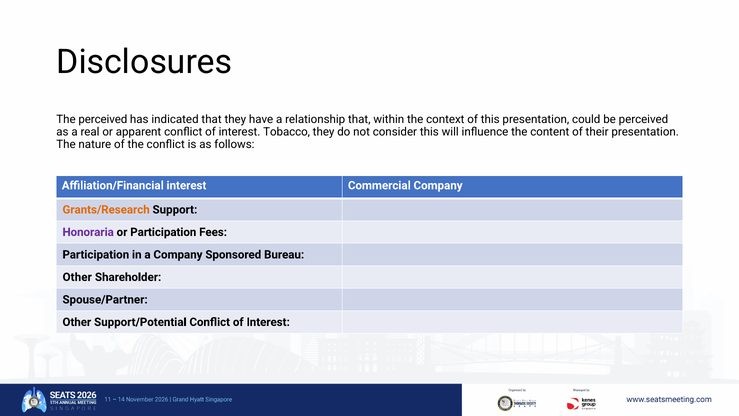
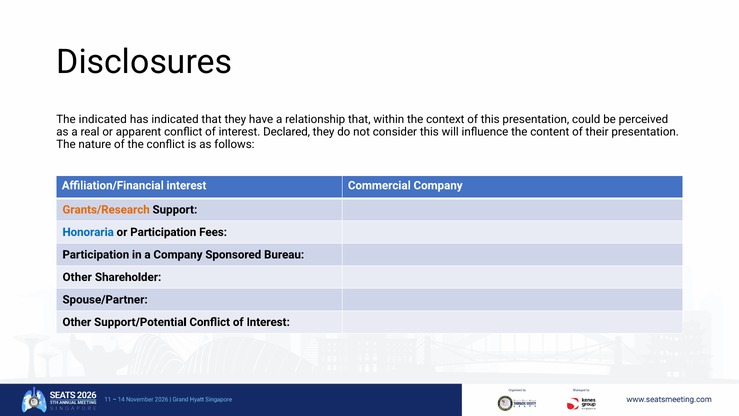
The perceived: perceived -> indicated
Tobacco: Tobacco -> Declared
Honoraria colour: purple -> blue
